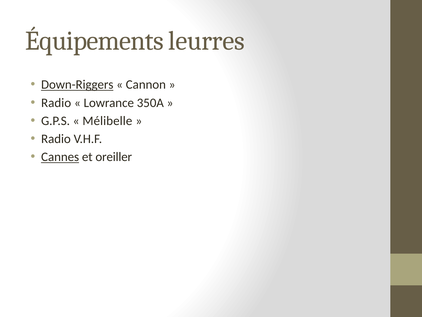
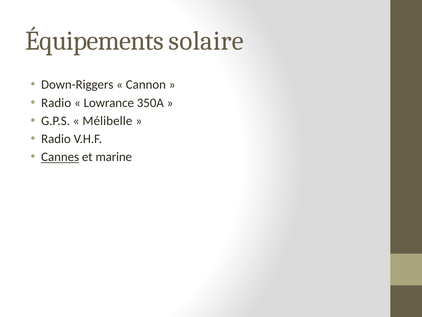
leurres: leurres -> solaire
Down-Riggers underline: present -> none
oreiller: oreiller -> marine
